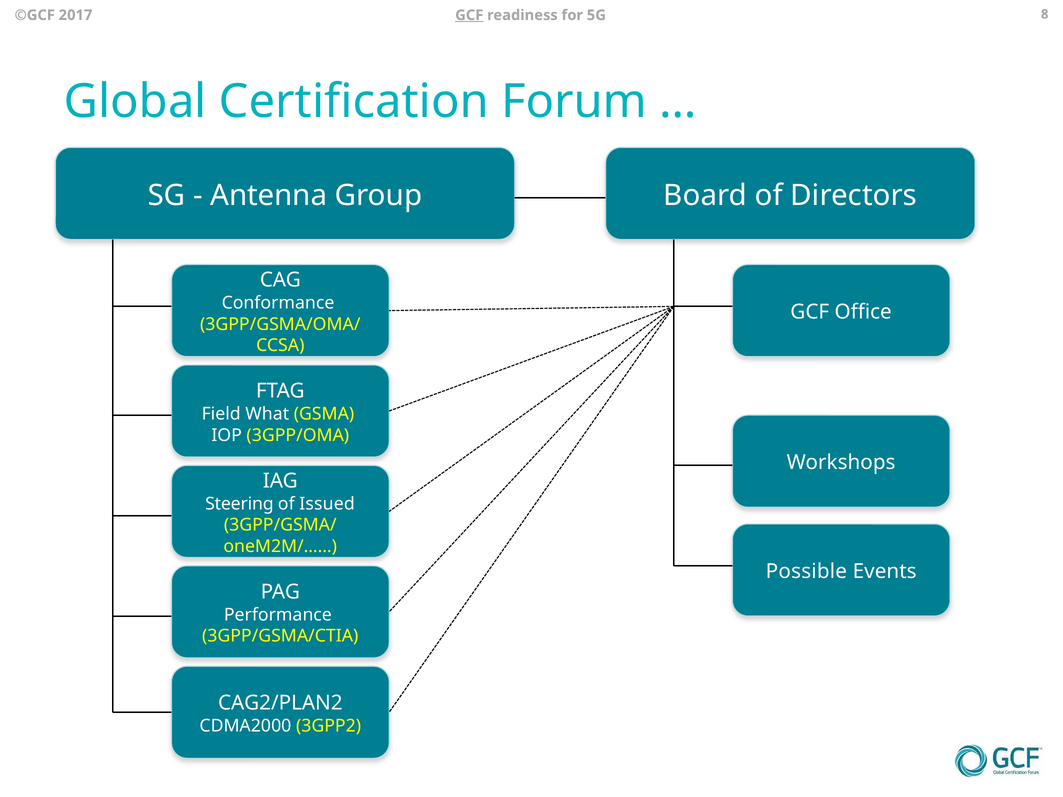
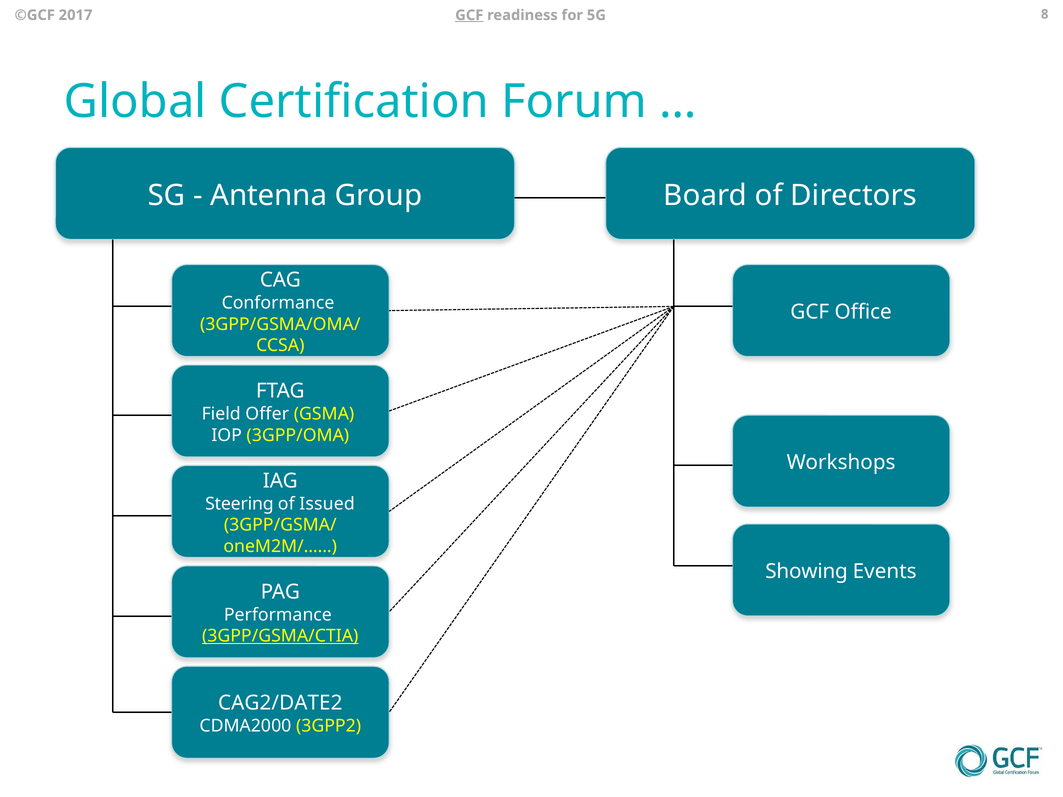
What: What -> Offer
Possible: Possible -> Showing
3GPP/GSMA/CTIA underline: none -> present
CAG2/PLAN2: CAG2/PLAN2 -> CAG2/DATE2
